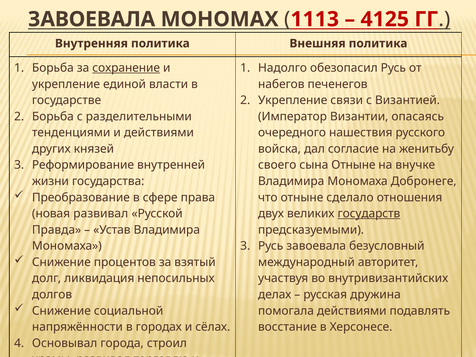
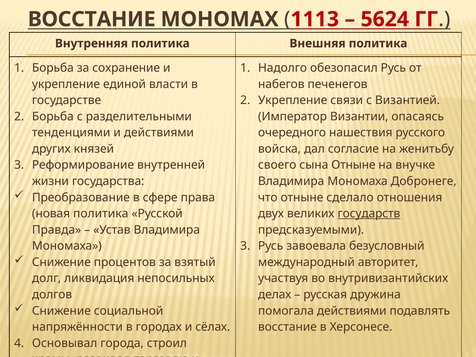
ЗАВОЕВАЛА at (92, 19): ЗАВОЕВАЛА -> ВОССТАНИЕ
4125: 4125 -> 5624
сохранение underline: present -> none
новая развивал: развивал -> политика
